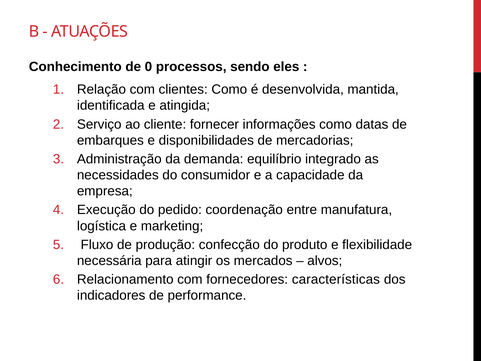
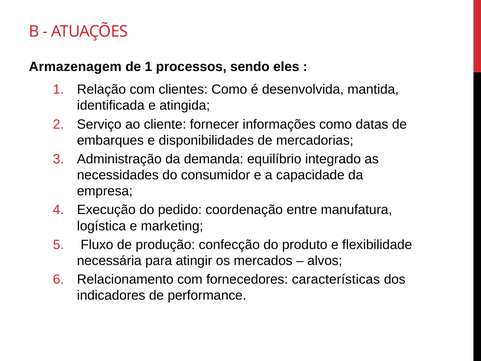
Conhecimento: Conhecimento -> Armazenagem
de 0: 0 -> 1
